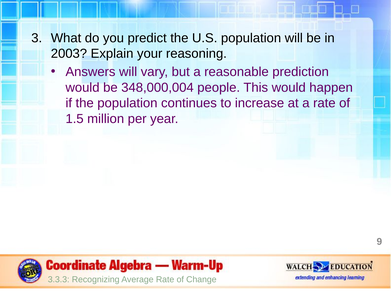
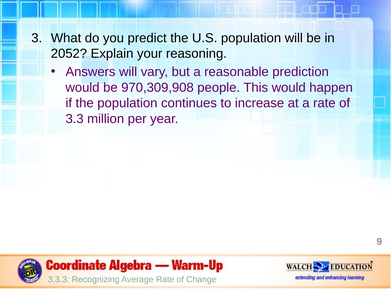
2003: 2003 -> 2052
348,000,004: 348,000,004 -> 970,309,908
1.5: 1.5 -> 3.3
